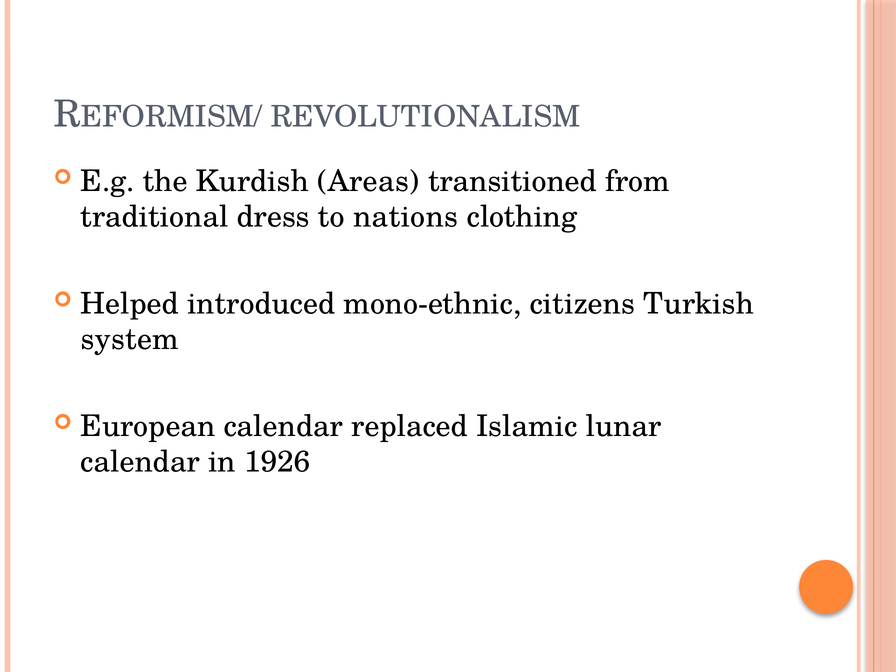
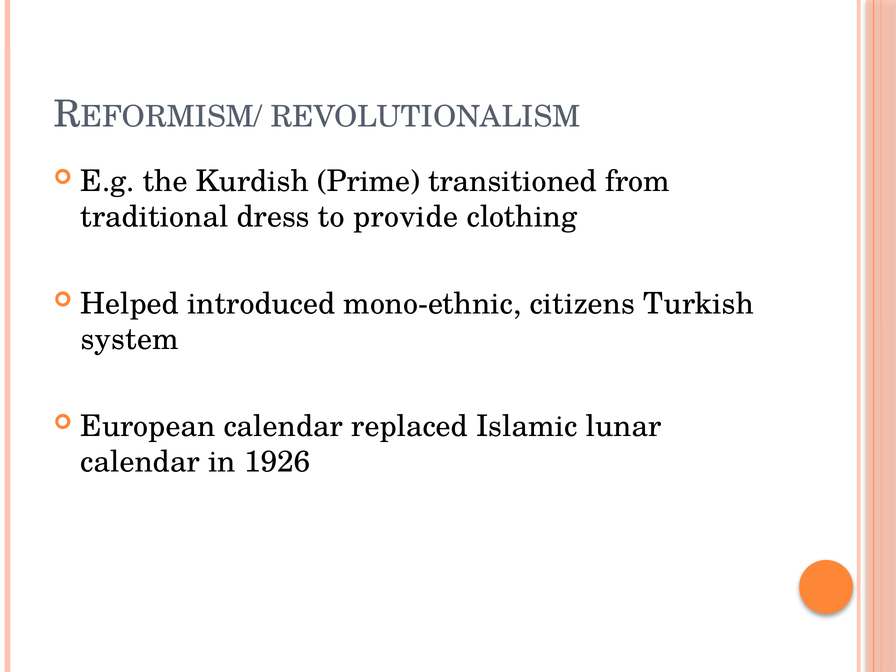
Areas: Areas -> Prime
nations: nations -> provide
